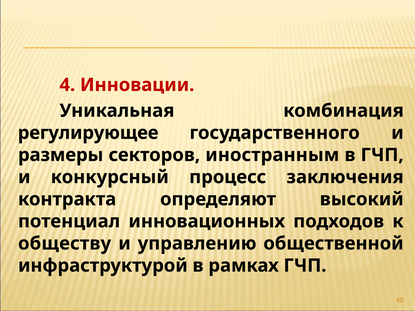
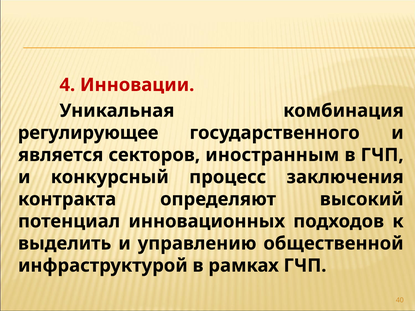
размеры: размеры -> является
обществу: обществу -> выделить
